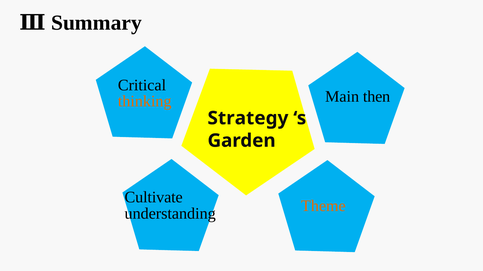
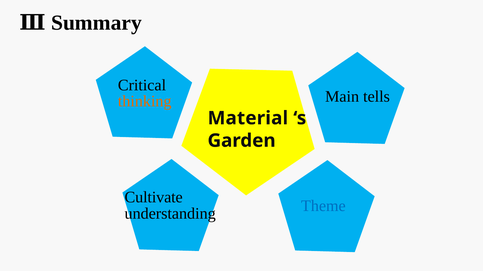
then: then -> tells
Strategy: Strategy -> Material
Theme colour: orange -> blue
